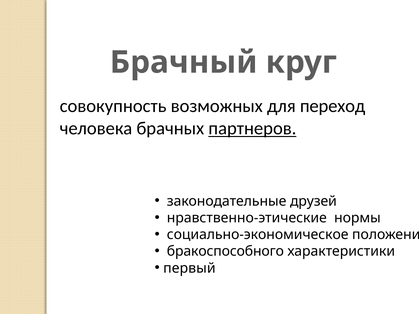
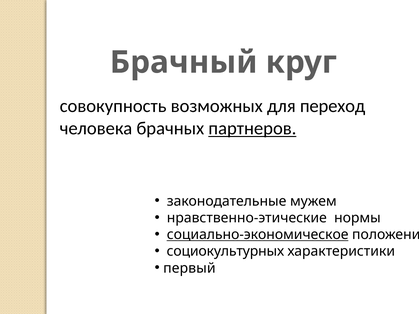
друзей: друзей -> мужем
социально-экономическое underline: none -> present
бракоспособного: бракоспособного -> социокультурных
